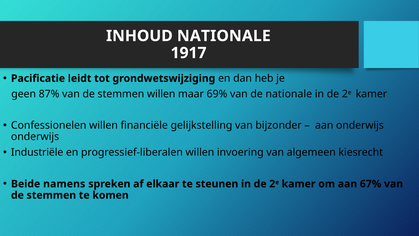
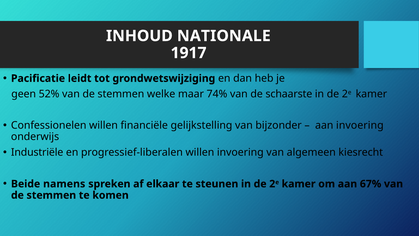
87%: 87% -> 52%
stemmen willen: willen -> welke
69%: 69% -> 74%
de nationale: nationale -> schaarste
aan onderwijs: onderwijs -> invoering
